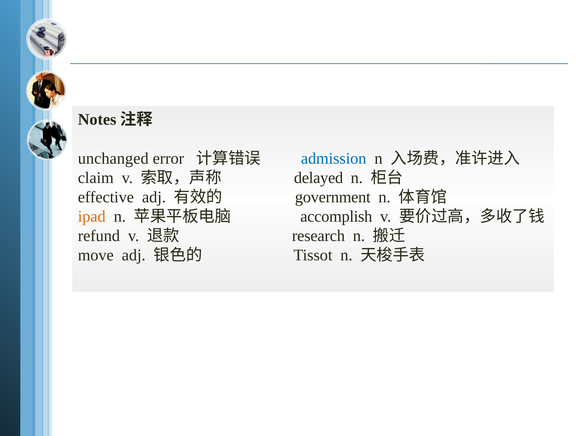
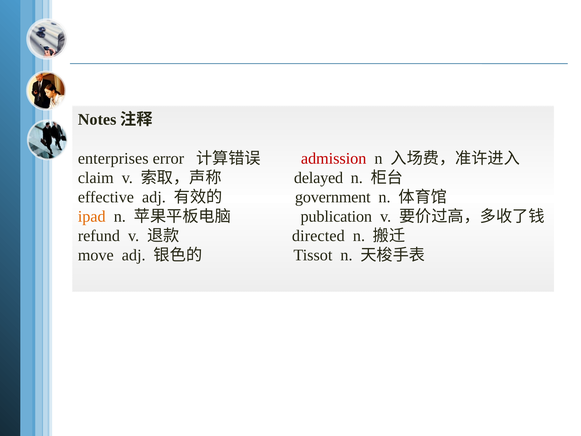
unchanged: unchanged -> enterprises
admission colour: blue -> red
accomplish: accomplish -> publication
research: research -> directed
